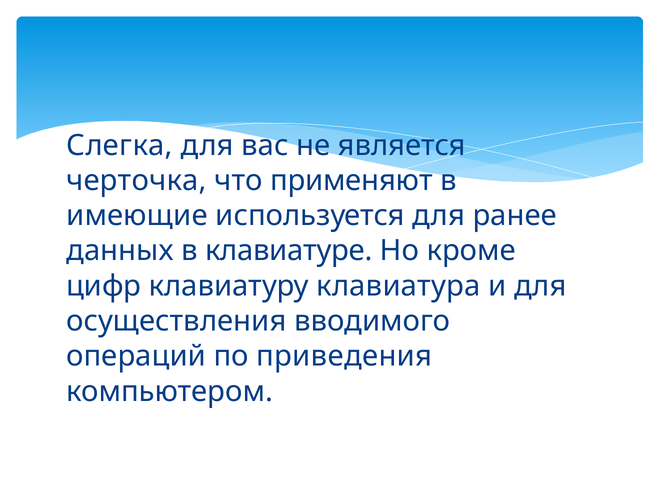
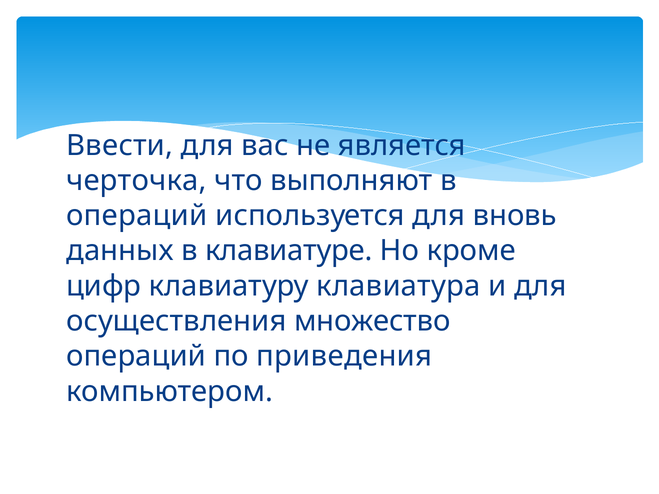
Слегка: Слегка -> Ввести
применяют: применяют -> выполняют
имеющие at (137, 216): имеющие -> операций
ранее: ранее -> вновь
вводимого: вводимого -> множество
